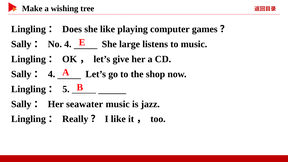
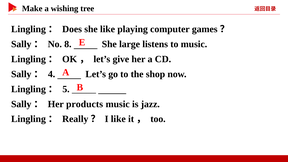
No 4: 4 -> 8
seawater: seawater -> products
